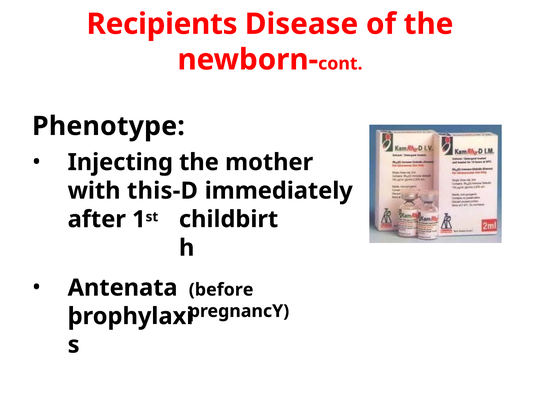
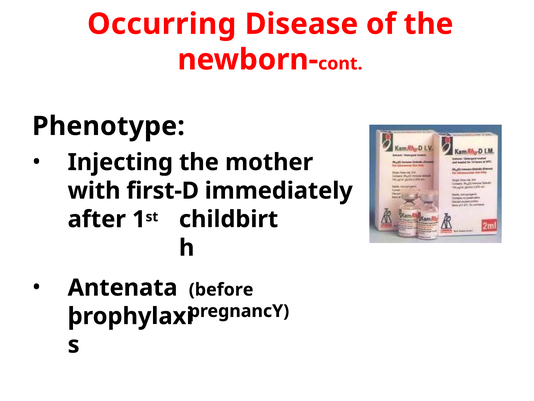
Recipients: Recipients -> Occurring
this-D: this-D -> first-D
